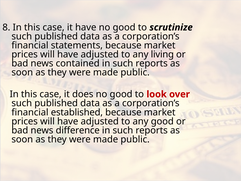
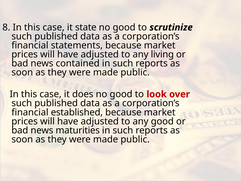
it have: have -> state
difference: difference -> maturities
